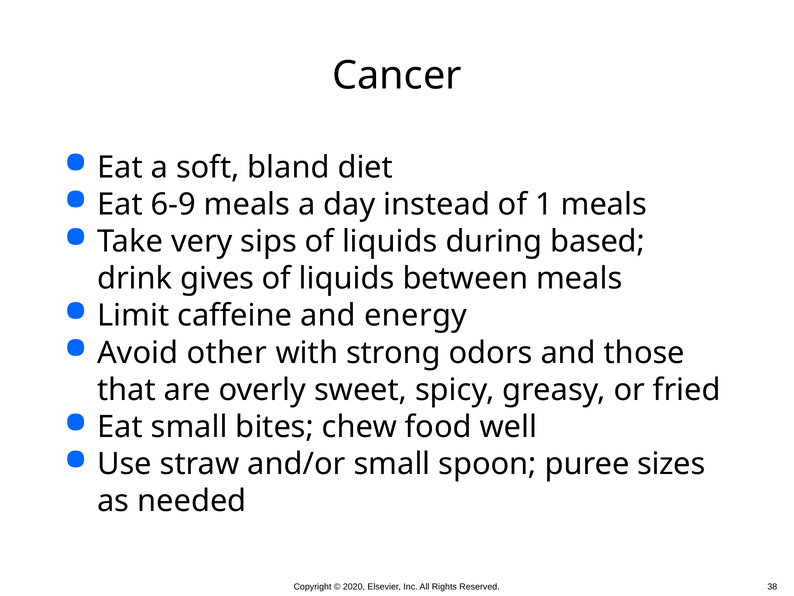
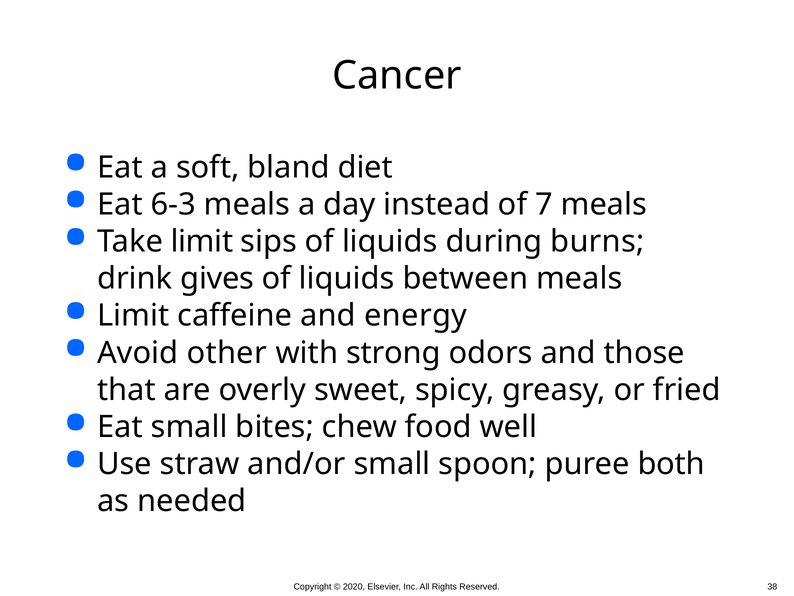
6-9: 6-9 -> 6-3
1: 1 -> 7
Take very: very -> limit
based: based -> burns
sizes: sizes -> both
